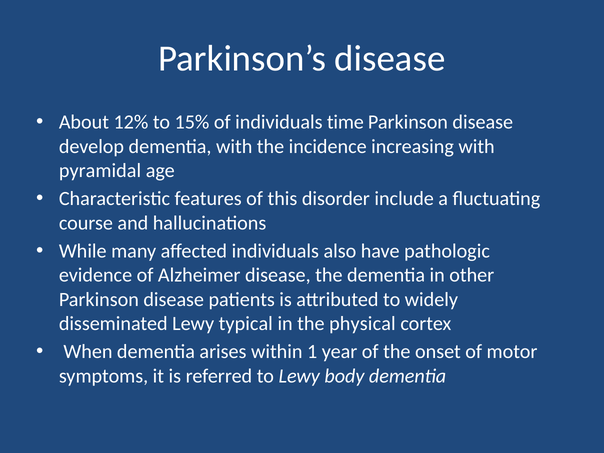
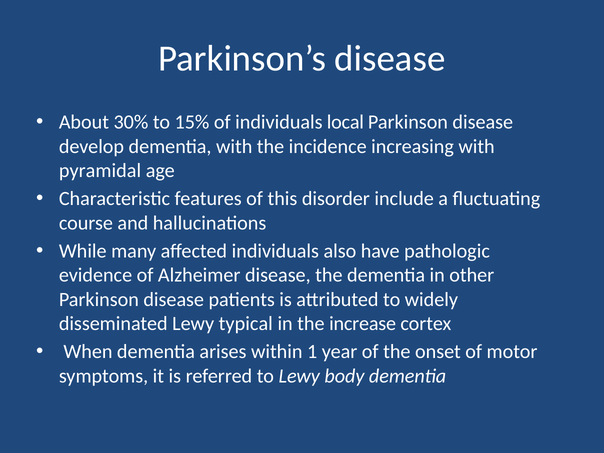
12%: 12% -> 30%
time: time -> local
physical: physical -> increase
